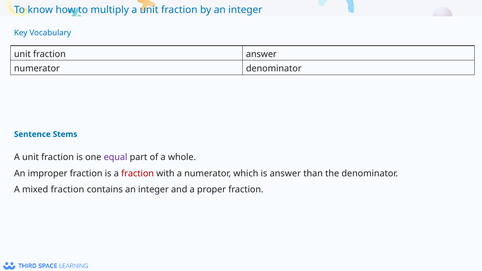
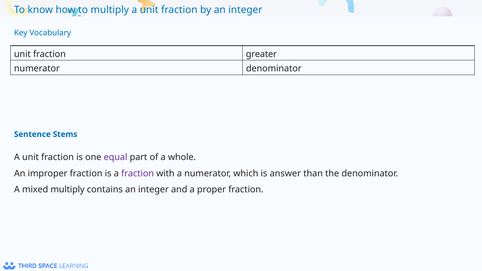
fraction answer: answer -> greater
fraction at (138, 173) colour: red -> purple
mixed fraction: fraction -> multiply
